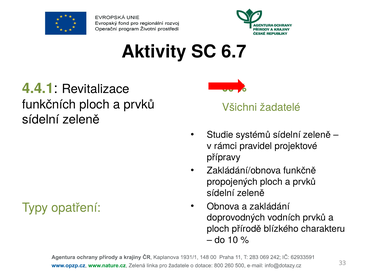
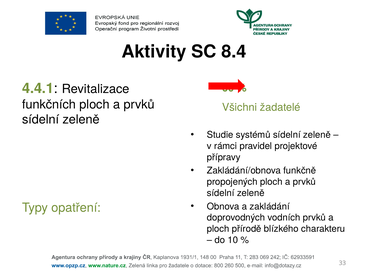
6.7: 6.7 -> 8.4
